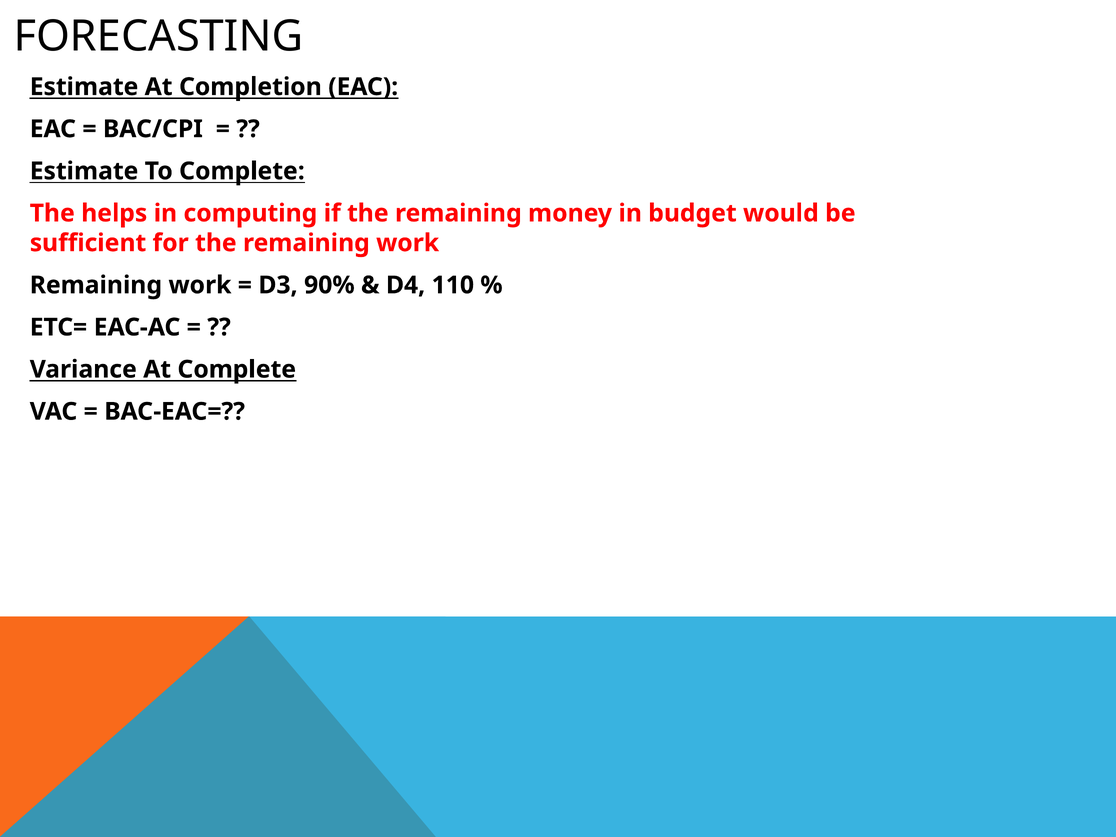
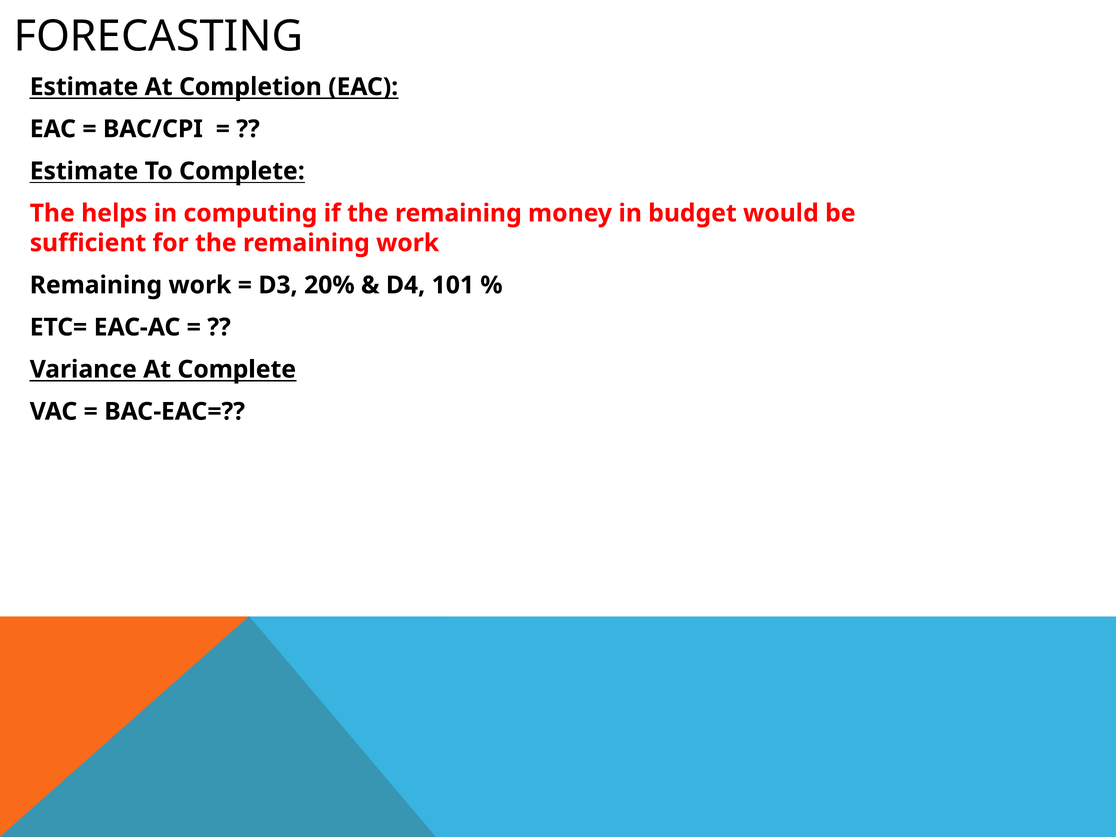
90%: 90% -> 20%
110: 110 -> 101
